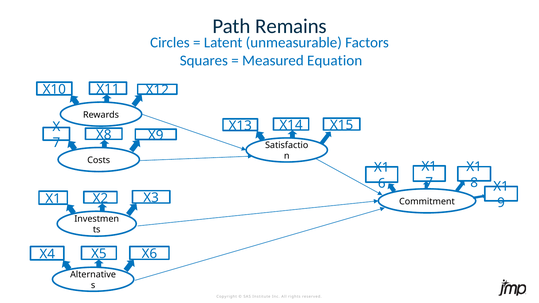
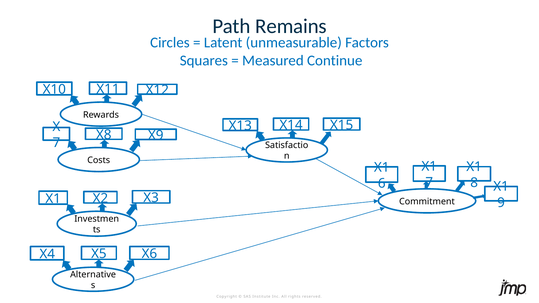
Equation: Equation -> Continue
